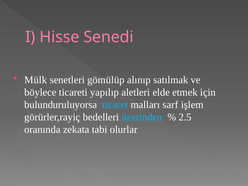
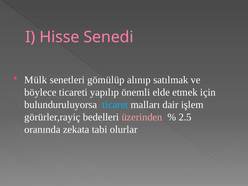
aletleri: aletleri -> önemli
sarf: sarf -> dair
üzerinden colour: light blue -> pink
